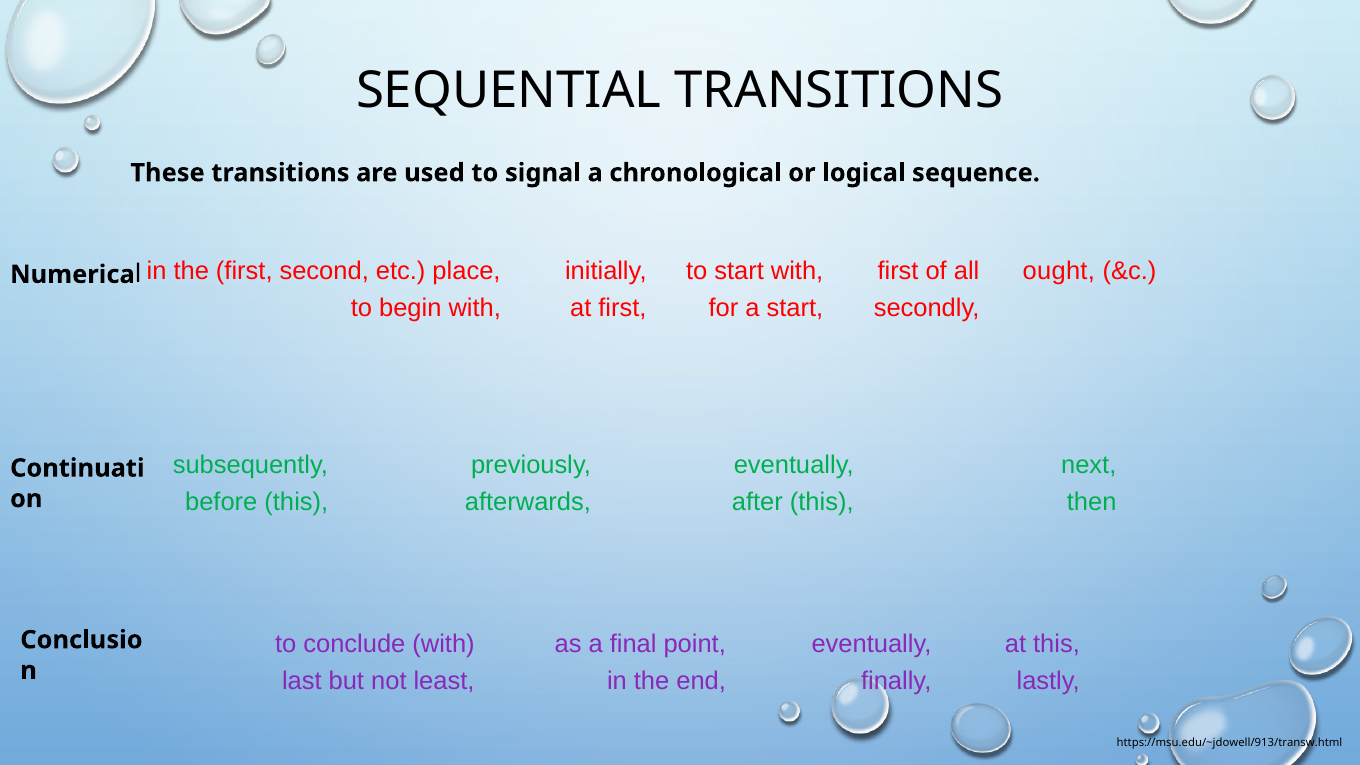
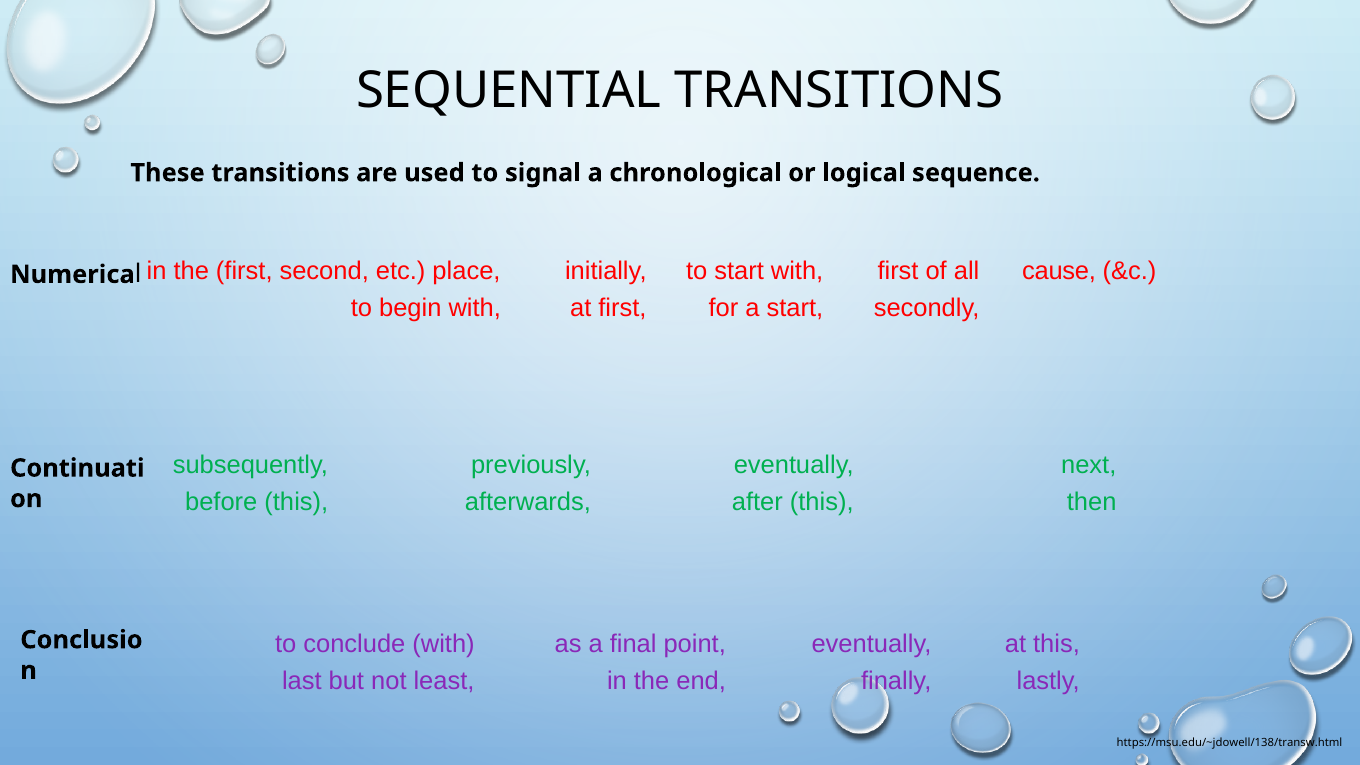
ought: ought -> cause
https://msu.edu/~jdowell/913/transw.html: https://msu.edu/~jdowell/913/transw.html -> https://msu.edu/~jdowell/138/transw.html
